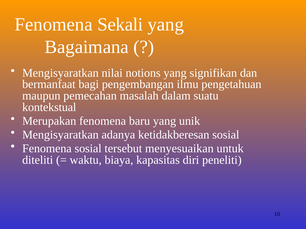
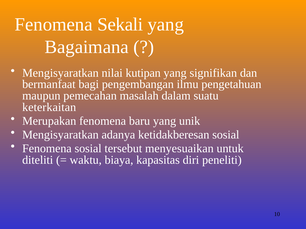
notions: notions -> kutipan
kontekstual: kontekstual -> keterkaitan
